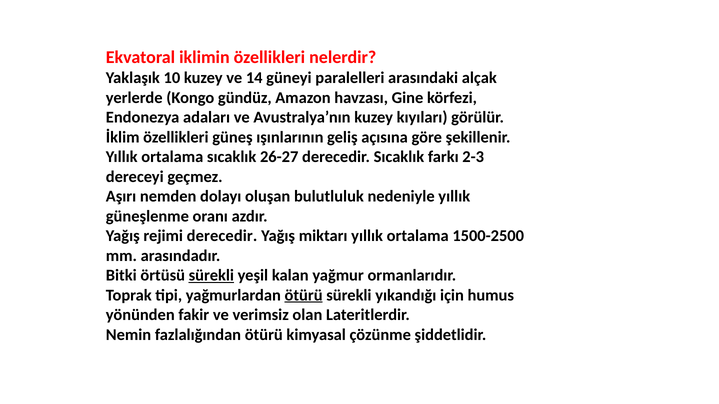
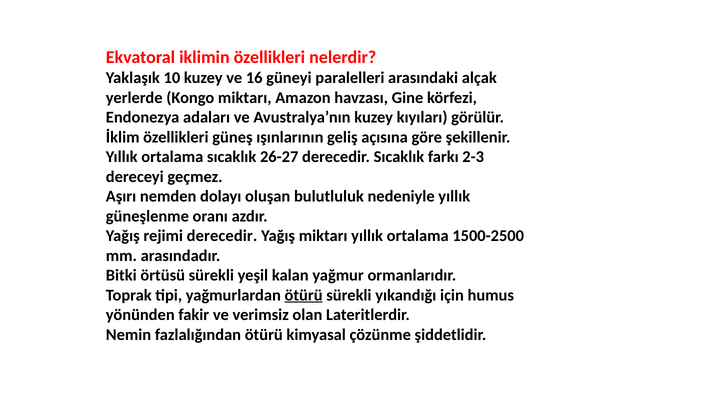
14: 14 -> 16
Kongo gündüz: gündüz -> miktarı
sürekli at (211, 276) underline: present -> none
